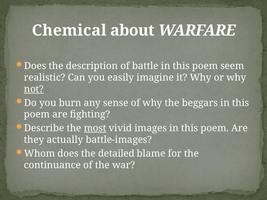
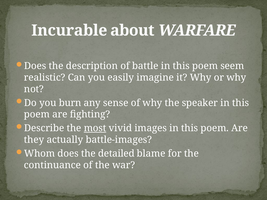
Chemical: Chemical -> Incurable
not underline: present -> none
beggars: beggars -> speaker
